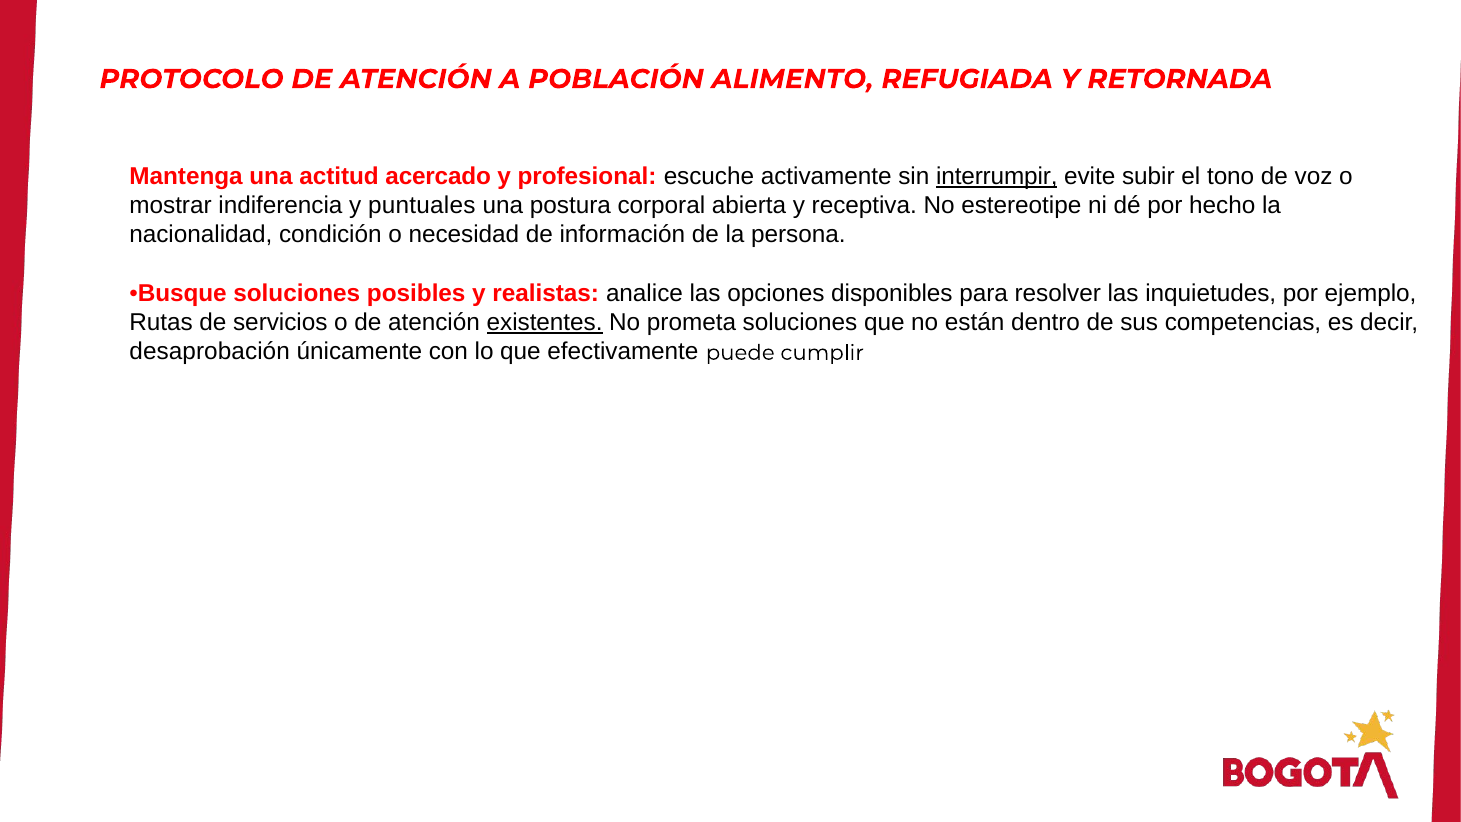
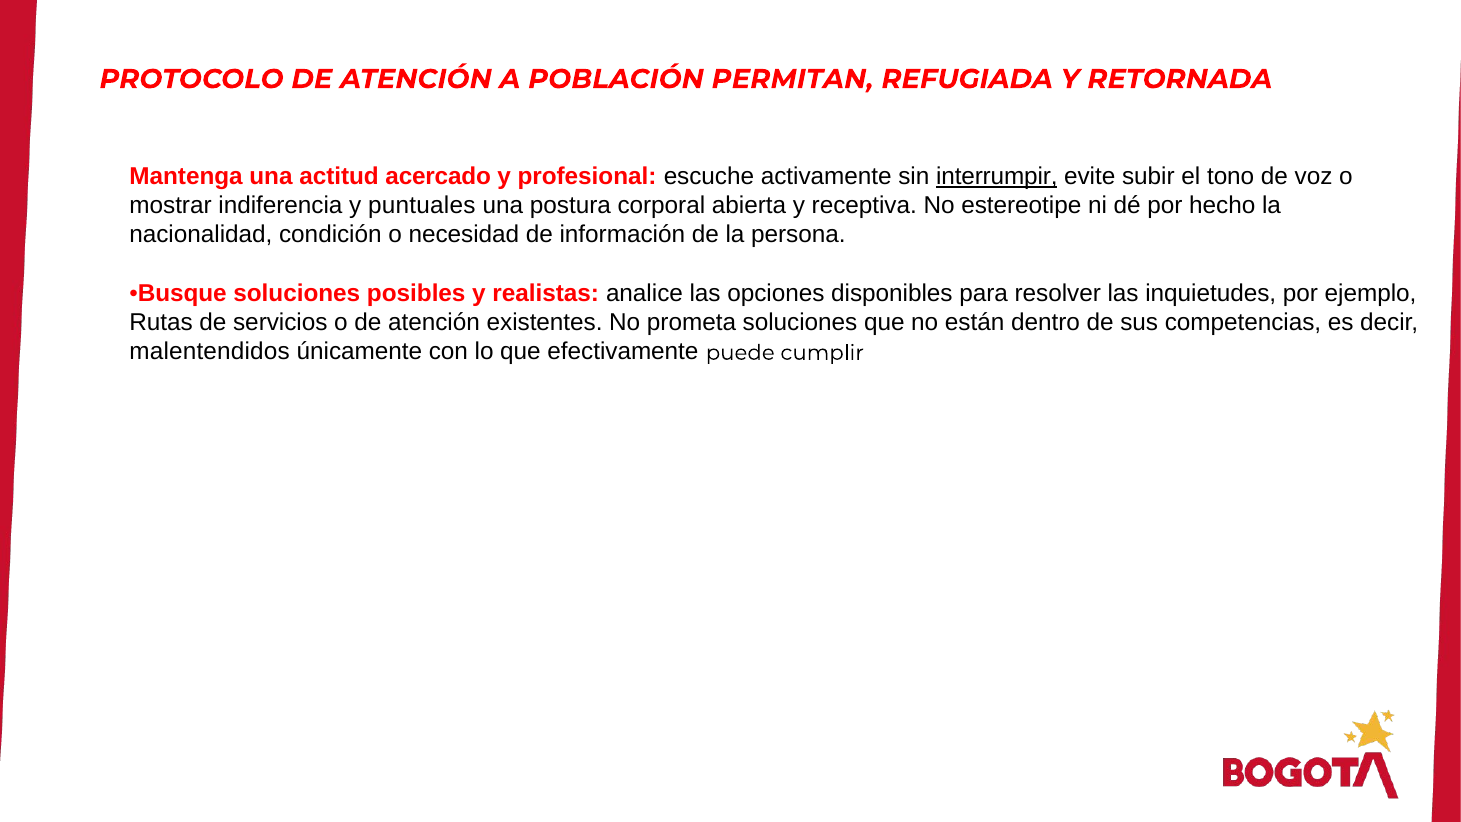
ALIMENTO: ALIMENTO -> PERMITAN
existentes underline: present -> none
desaprobación: desaprobación -> malentendidos
